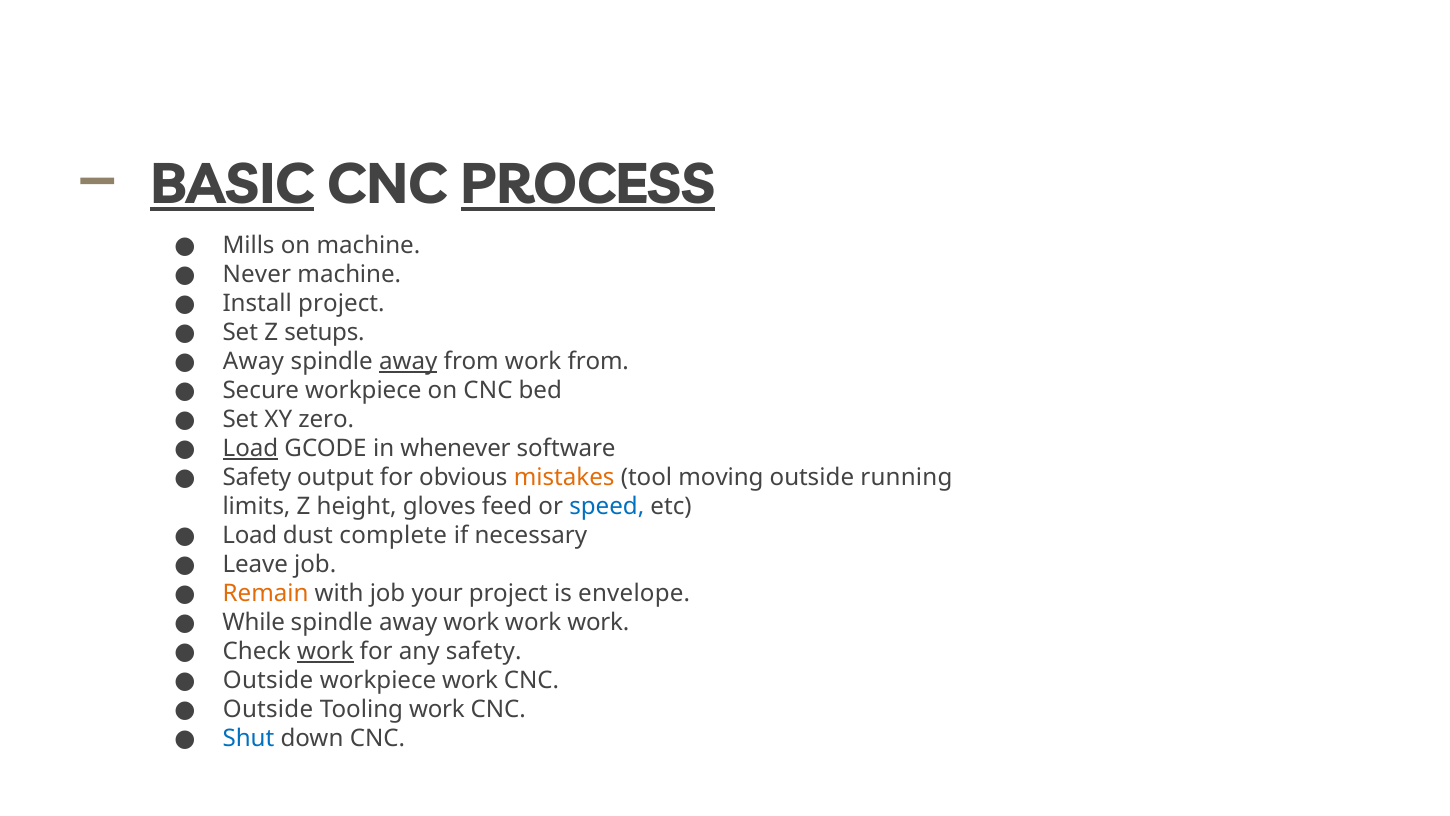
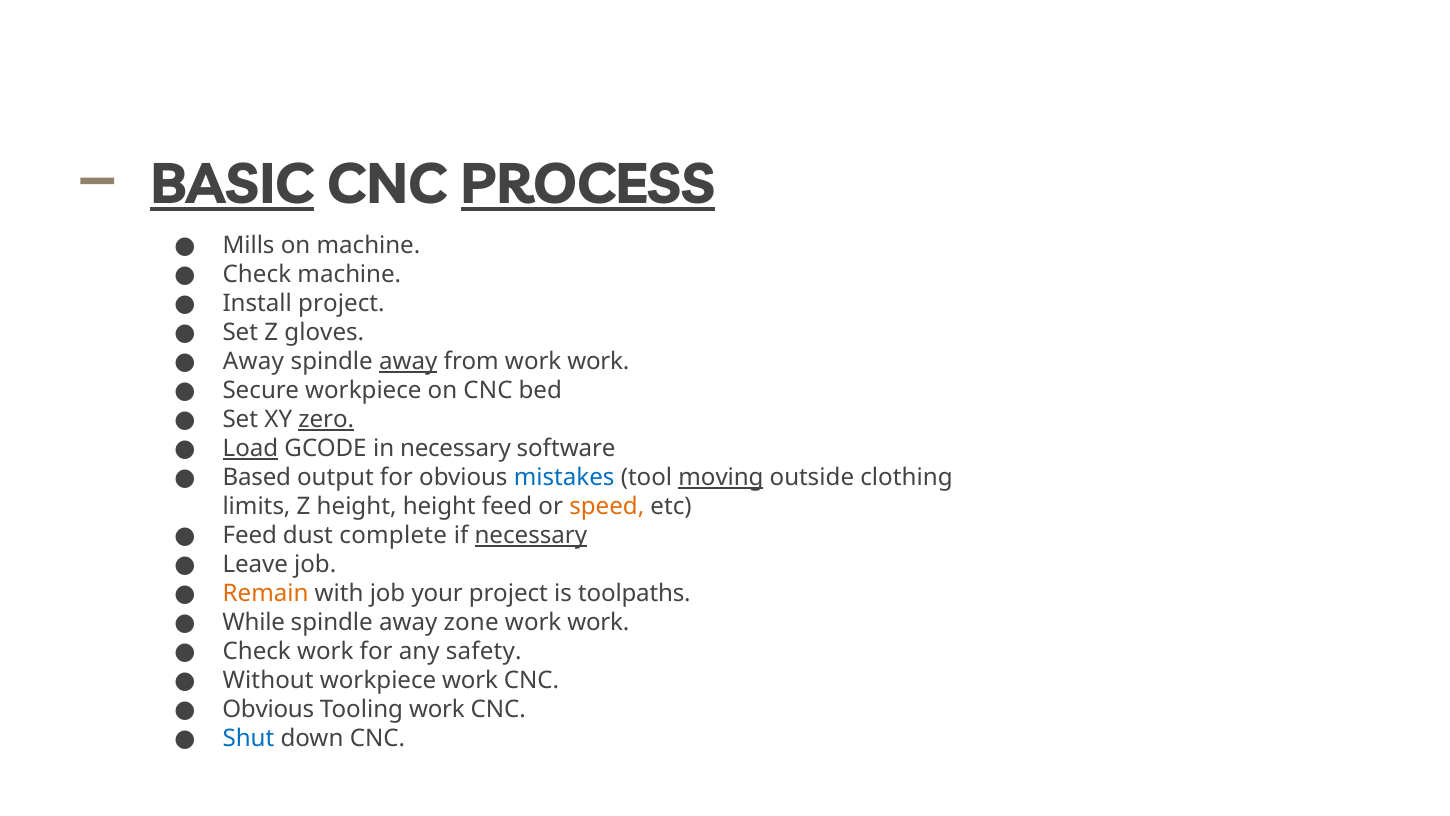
Never at (257, 274): Never -> Check
setups: setups -> gloves
from work from: from -> work
zero underline: none -> present
in whenever: whenever -> necessary
Safety at (257, 477): Safety -> Based
mistakes colour: orange -> blue
moving underline: none -> present
running: running -> clothing
height gloves: gloves -> height
speed colour: blue -> orange
Load at (250, 535): Load -> Feed
necessary at (531, 535) underline: none -> present
envelope: envelope -> toolpaths
away work: work -> zone
work at (325, 651) underline: present -> none
Outside at (268, 680): Outside -> Without
Outside at (268, 709): Outside -> Obvious
